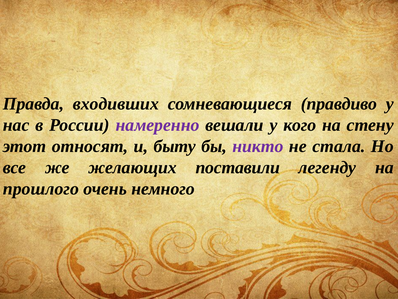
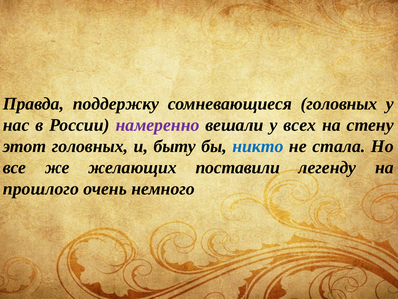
входивших: входивших -> поддержку
сомневающиеся правдиво: правдиво -> головных
кого: кого -> всех
этот относят: относят -> головных
никто colour: purple -> blue
